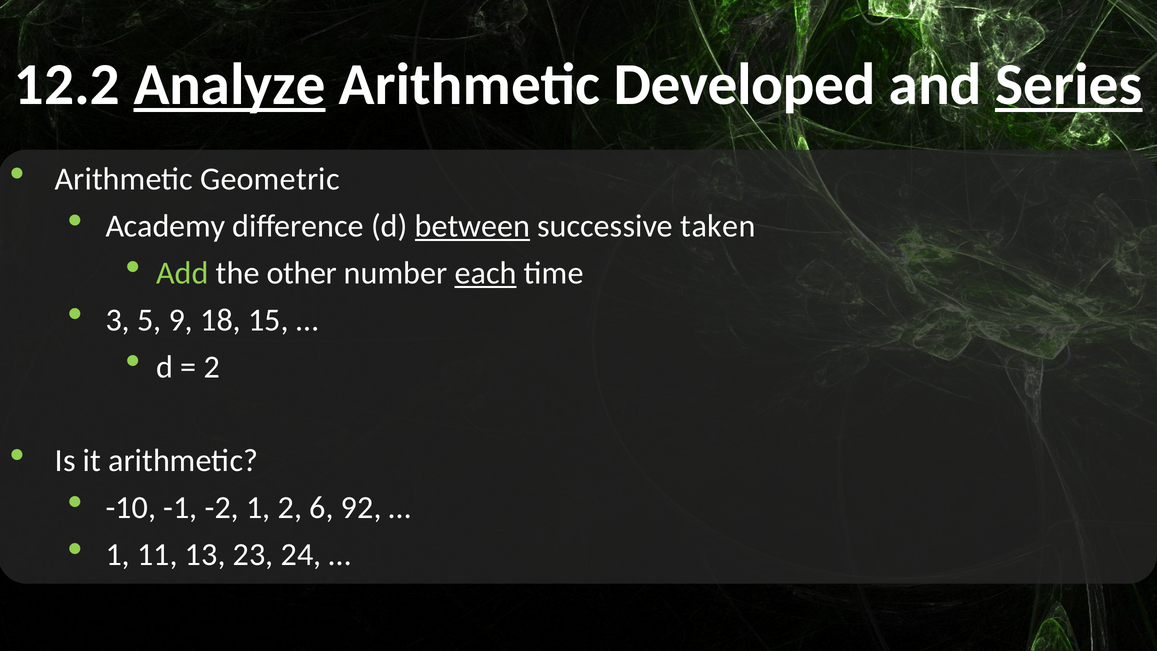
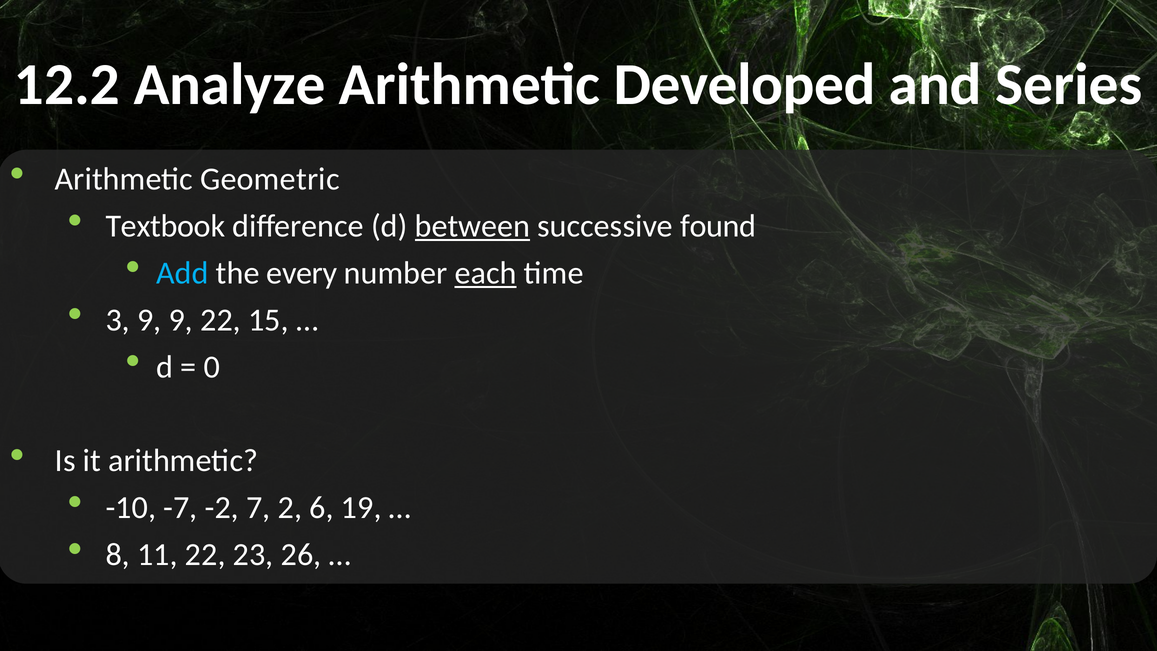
Analyze underline: present -> none
Series underline: present -> none
Academy: Academy -> Textbook
taken: taken -> found
Add colour: light green -> light blue
other: other -> every
3 5: 5 -> 9
9 18: 18 -> 22
2 at (212, 367): 2 -> 0
-1: -1 -> -7
-2 1: 1 -> 7
92: 92 -> 19
1 at (118, 555): 1 -> 8
11 13: 13 -> 22
24: 24 -> 26
